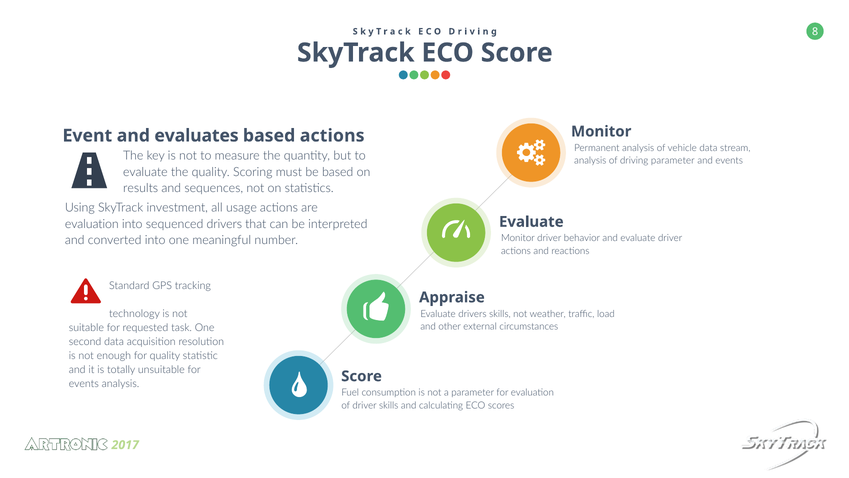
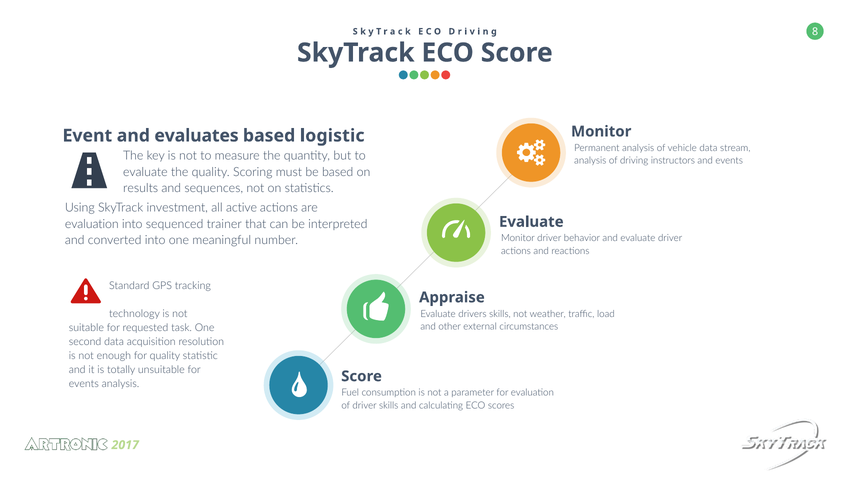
based actions: actions -> logistic
driving parameter: parameter -> instructors
usage: usage -> active
sequenced drivers: drivers -> trainer
